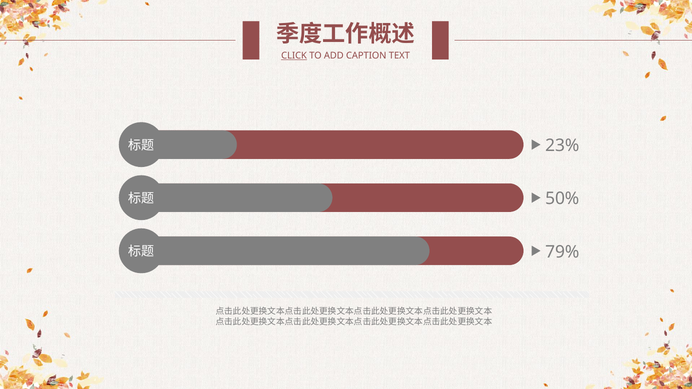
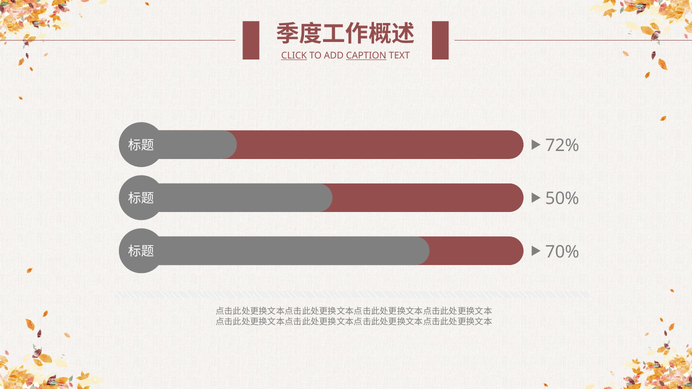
CAPTION underline: none -> present
23%: 23% -> 72%
79%: 79% -> 70%
